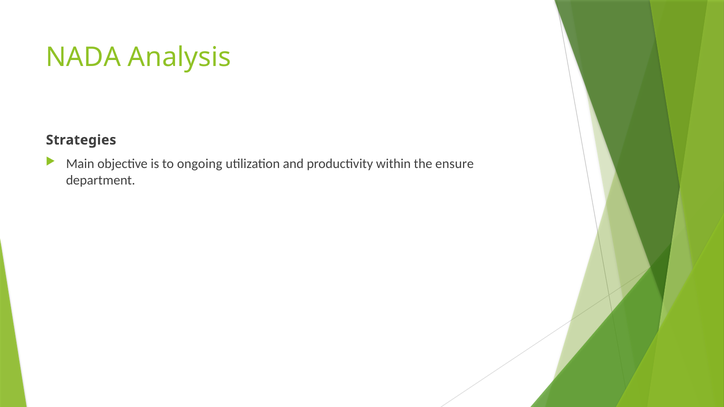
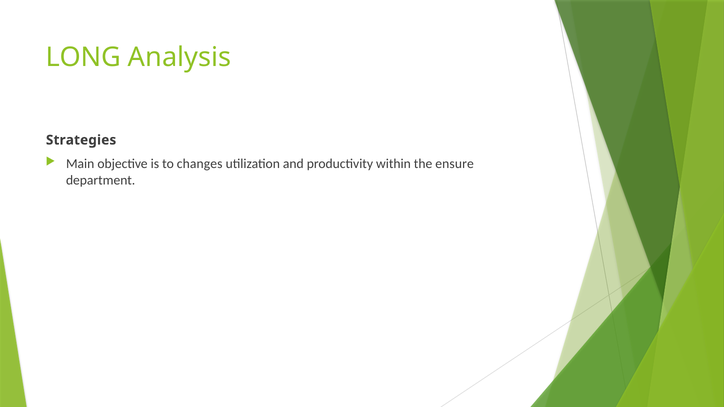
NADA: NADA -> LONG
ongoing: ongoing -> changes
